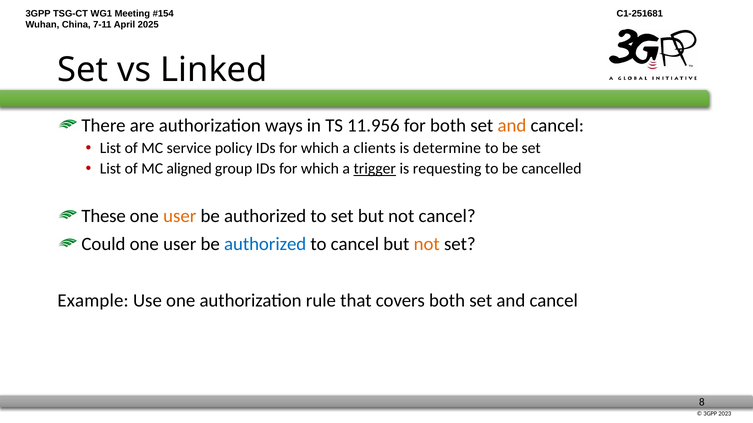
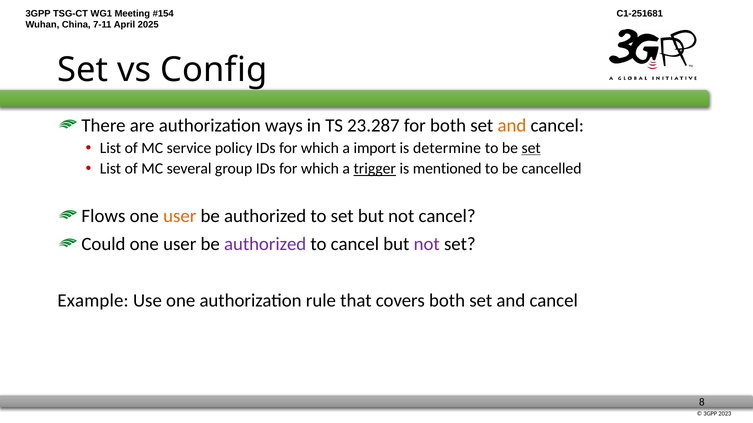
Linked: Linked -> Config
11.956: 11.956 -> 23.287
clients: clients -> import
set at (531, 148) underline: none -> present
aligned: aligned -> several
requesting: requesting -> mentioned
These: These -> Flows
authorized at (265, 245) colour: blue -> purple
not at (427, 245) colour: orange -> purple
